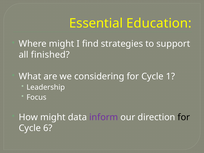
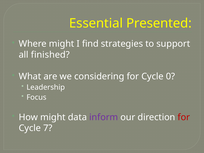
Education: Education -> Presented
1: 1 -> 0
for at (184, 117) colour: black -> red
6: 6 -> 7
